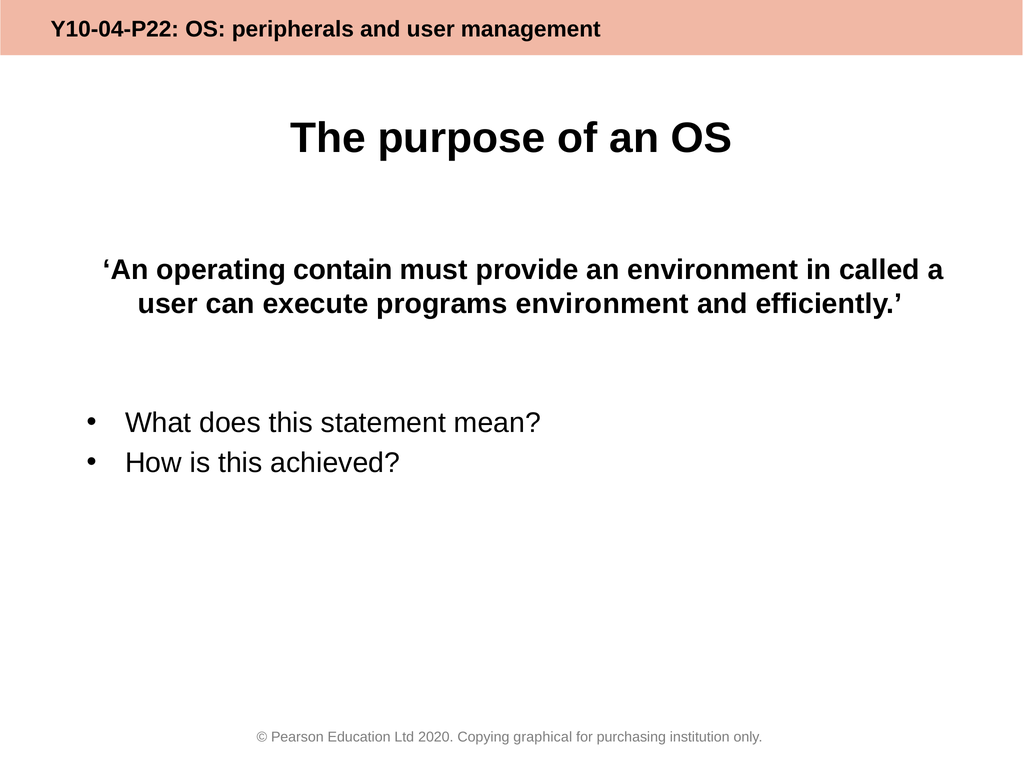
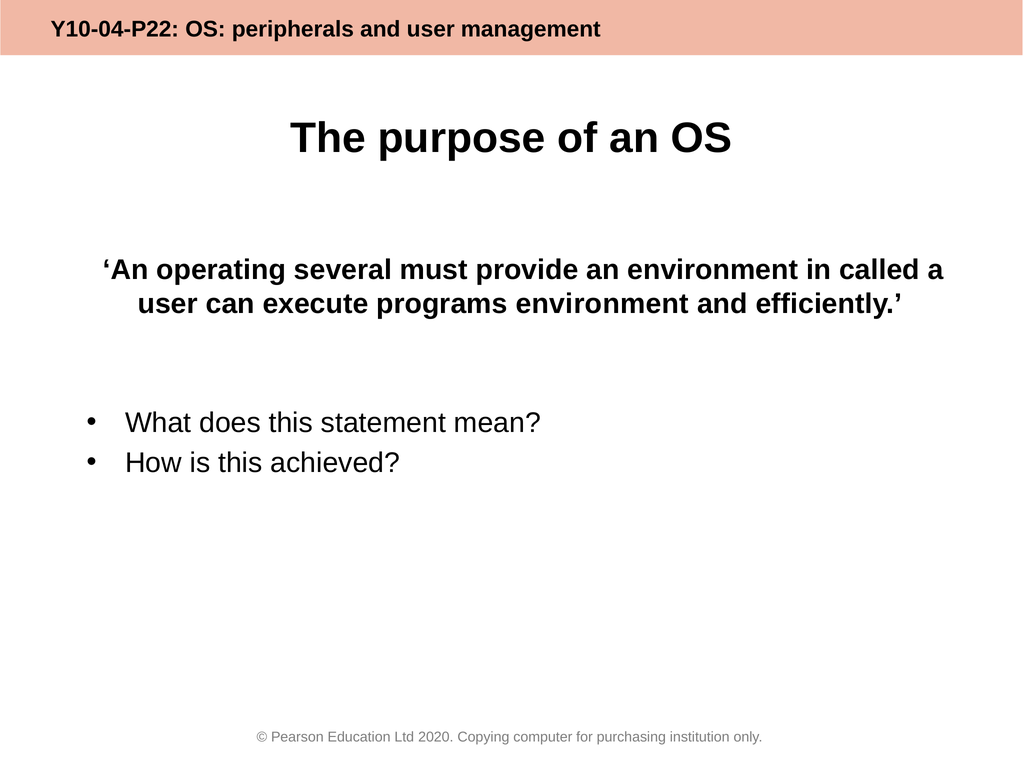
contain: contain -> several
graphical: graphical -> computer
